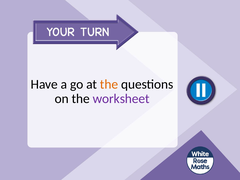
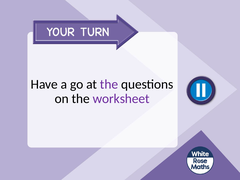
the at (109, 84) colour: orange -> purple
